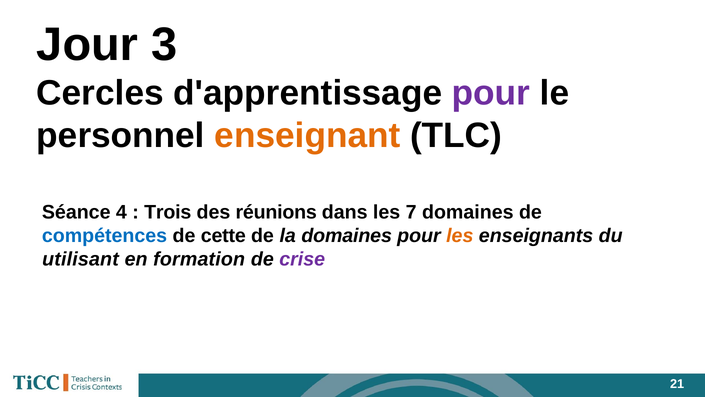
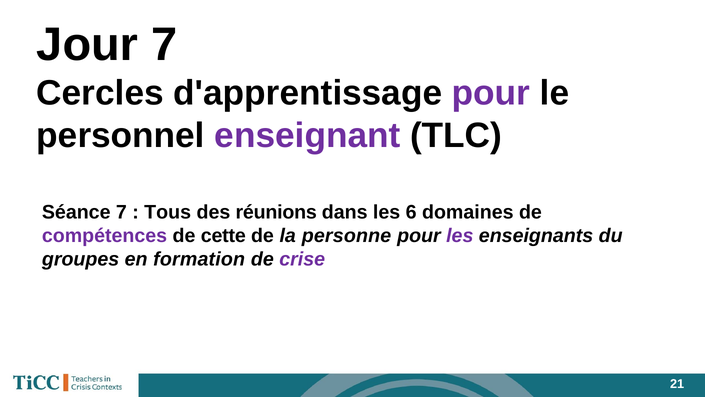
Jour 3: 3 -> 7
enseignant colour: orange -> purple
Séance 4: 4 -> 7
Trois: Trois -> Tous
7: 7 -> 6
compétences colour: blue -> purple
la domaines: domaines -> personne
les at (460, 236) colour: orange -> purple
utilisant: utilisant -> groupes
